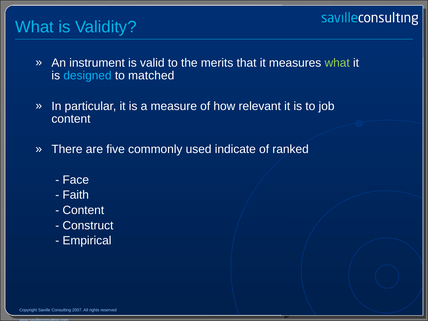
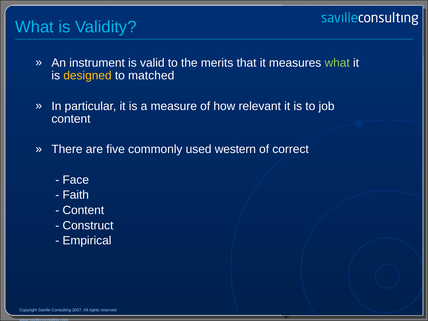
designed colour: light blue -> yellow
indicate: indicate -> western
ranked: ranked -> correct
